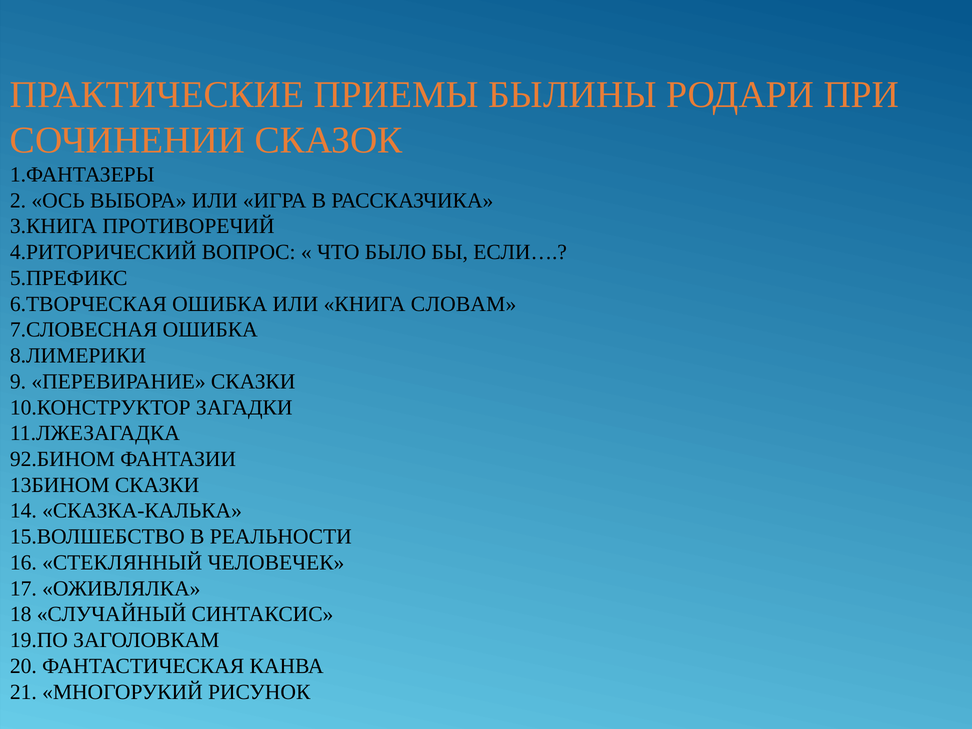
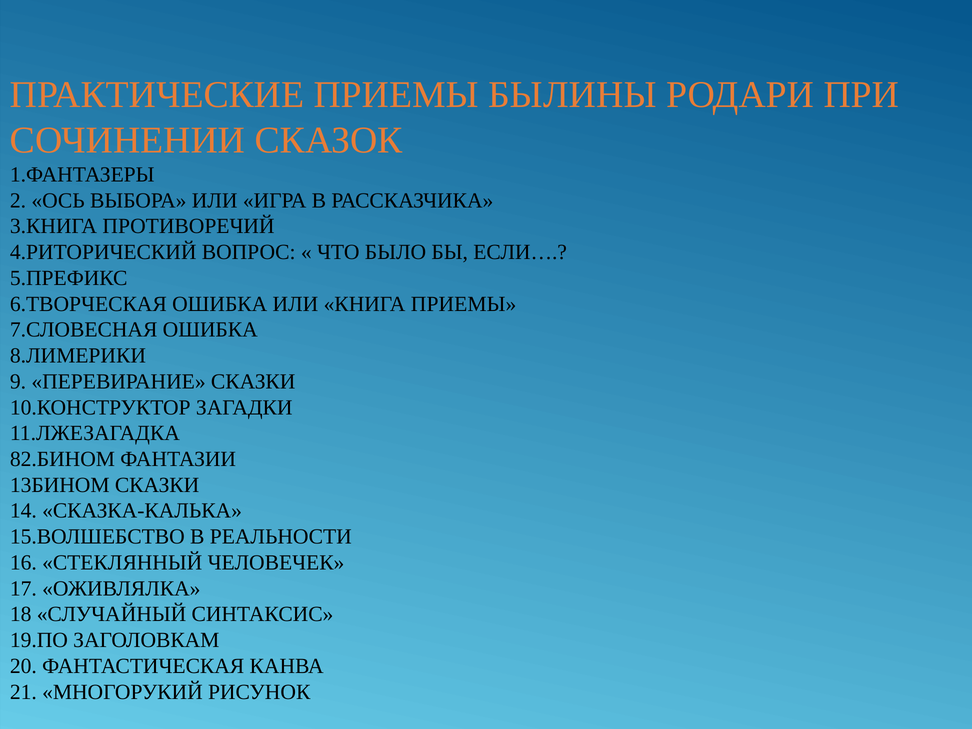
КНИГА СЛОВАМ: СЛОВАМ -> ПРИЕМЫ
92.БИНОМ: 92.БИНОМ -> 82.БИНОМ
